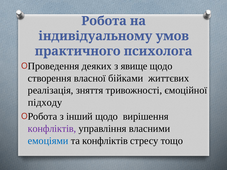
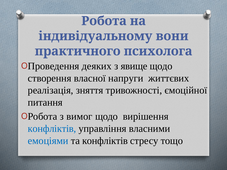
умов: умов -> вони
бійками: бійками -> напруги
підходу: підходу -> питання
інший: інший -> вимог
конфліктів at (52, 129) colour: purple -> blue
